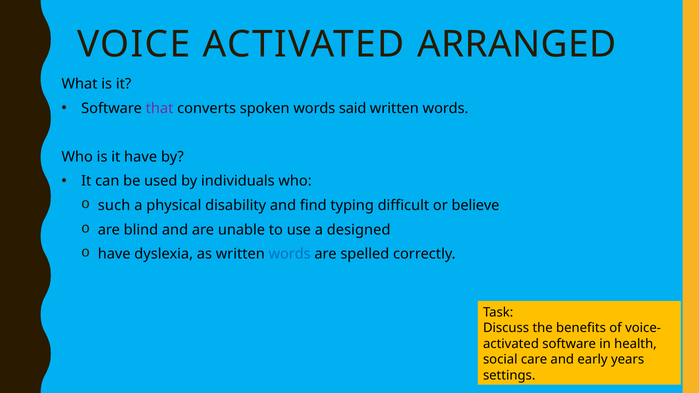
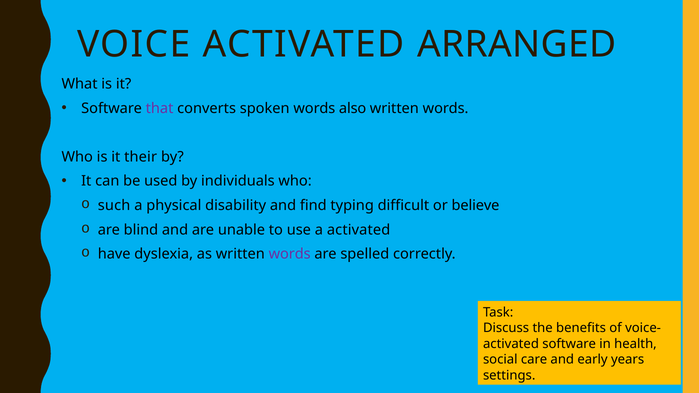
said: said -> also
it have: have -> their
a designed: designed -> activated
words at (290, 254) colour: blue -> purple
